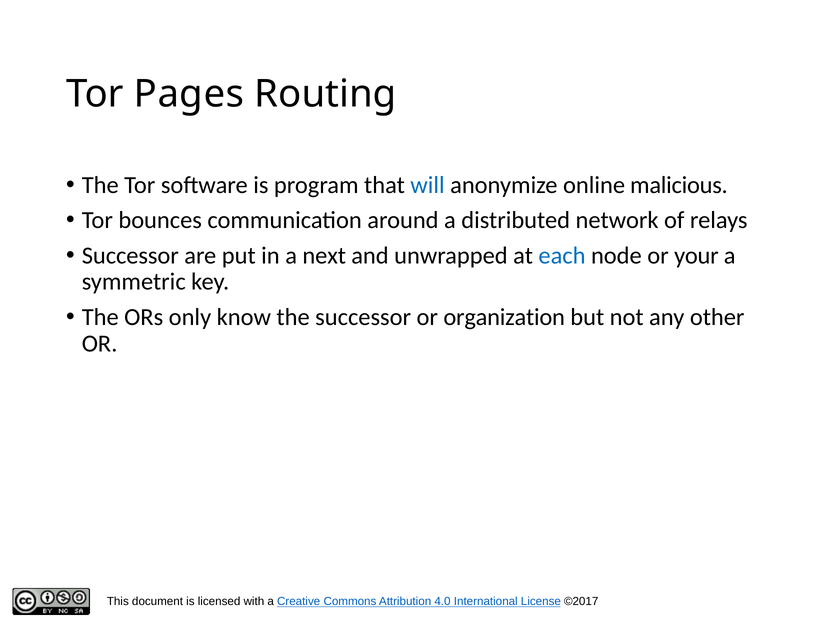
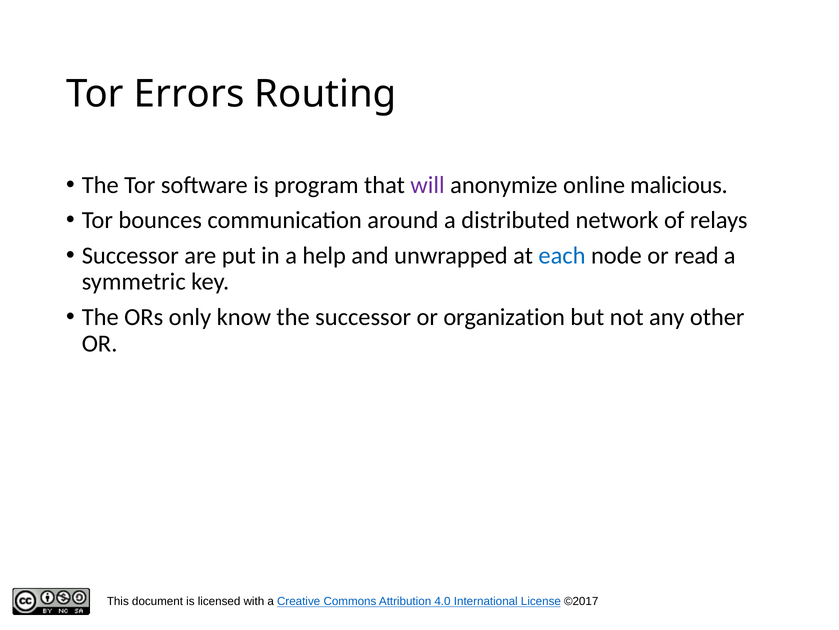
Pages: Pages -> Errors
will colour: blue -> purple
next: next -> help
your: your -> read
